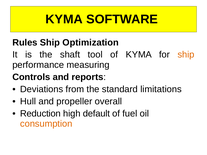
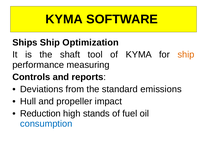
Rules: Rules -> Ships
limitations: limitations -> emissions
overall: overall -> impact
default: default -> stands
consumption colour: orange -> blue
